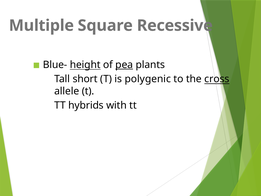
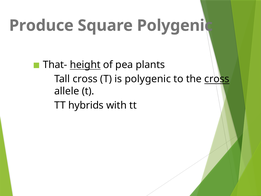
Multiple: Multiple -> Produce
Square Recessive: Recessive -> Polygenic
Blue-: Blue- -> That-
pea underline: present -> none
Tall short: short -> cross
